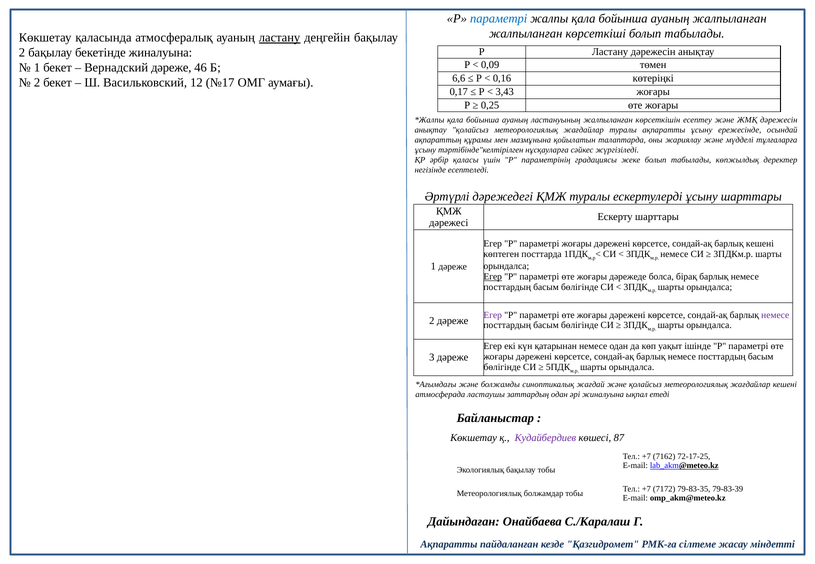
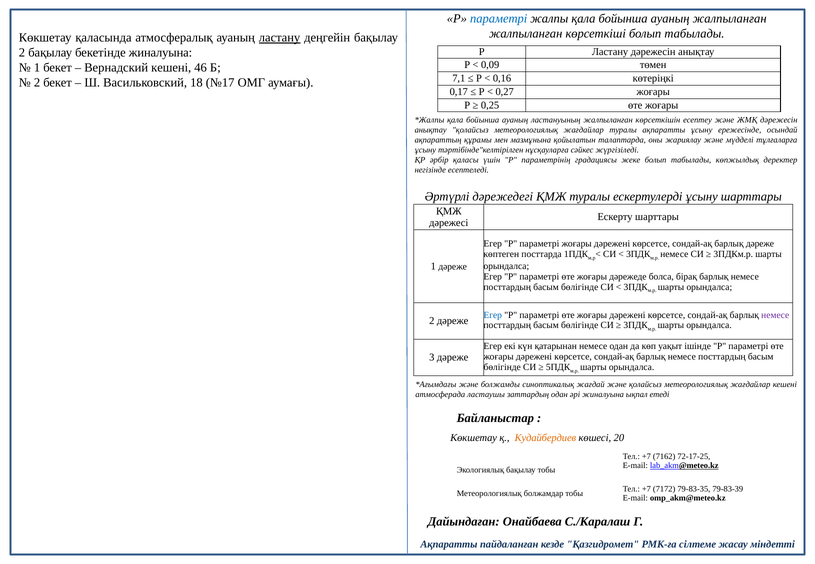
Вернадский дәреже: дәреже -> кешені
6,6: 6,6 -> 7,1
12: 12 -> 18
3,43: 3,43 -> 0,27
барлық кешені: кешені -> дәреже
Егер at (493, 277) underline: present -> none
Егер at (493, 315) colour: purple -> blue
Кудайбердиев colour: purple -> orange
87: 87 -> 20
